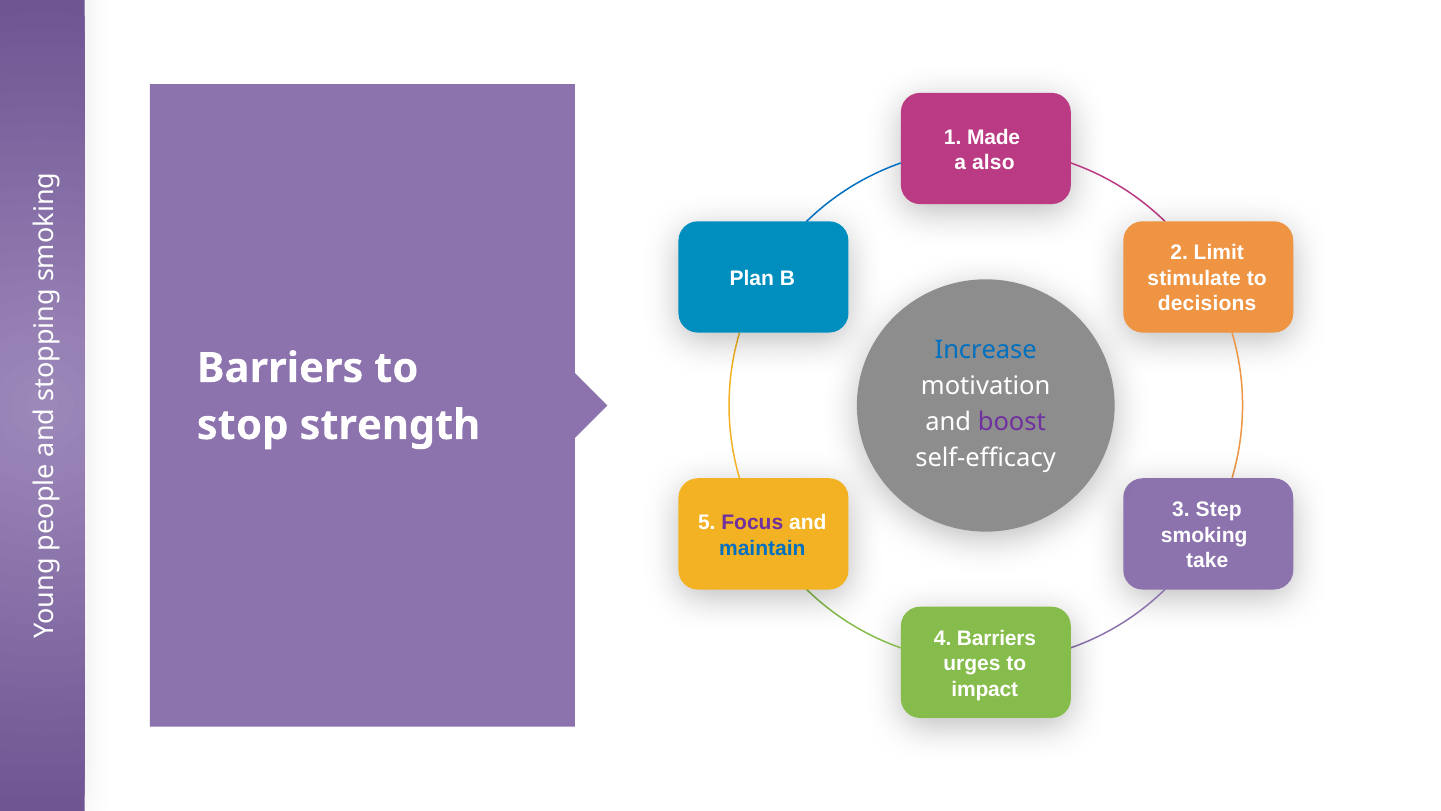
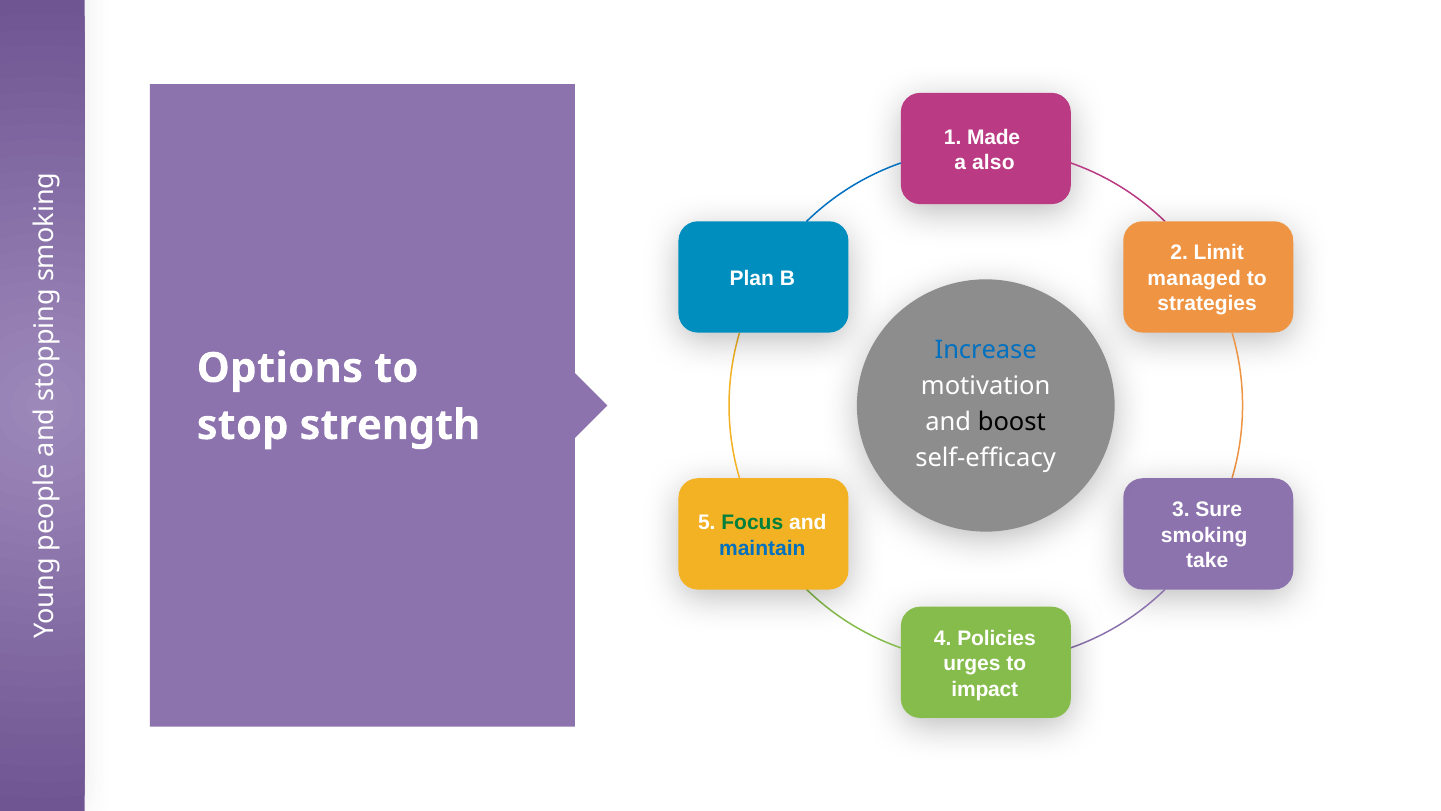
stimulate: stimulate -> managed
decisions: decisions -> strategies
Barriers at (280, 368): Barriers -> Options
boost colour: purple -> black
Step: Step -> Sure
Focus colour: purple -> green
4 Barriers: Barriers -> Policies
